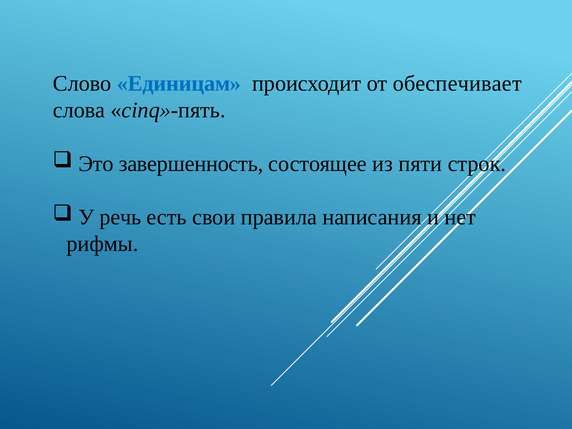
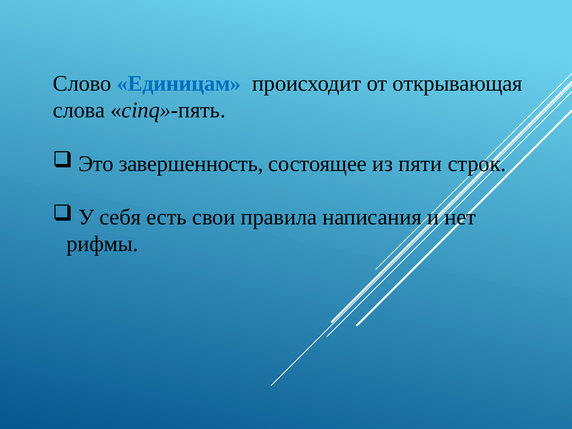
обеспечивает: обеспечивает -> открывающая
речь: речь -> себя
